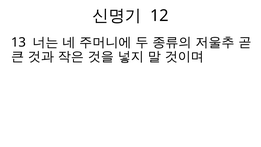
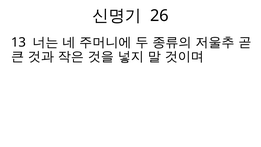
12: 12 -> 26
